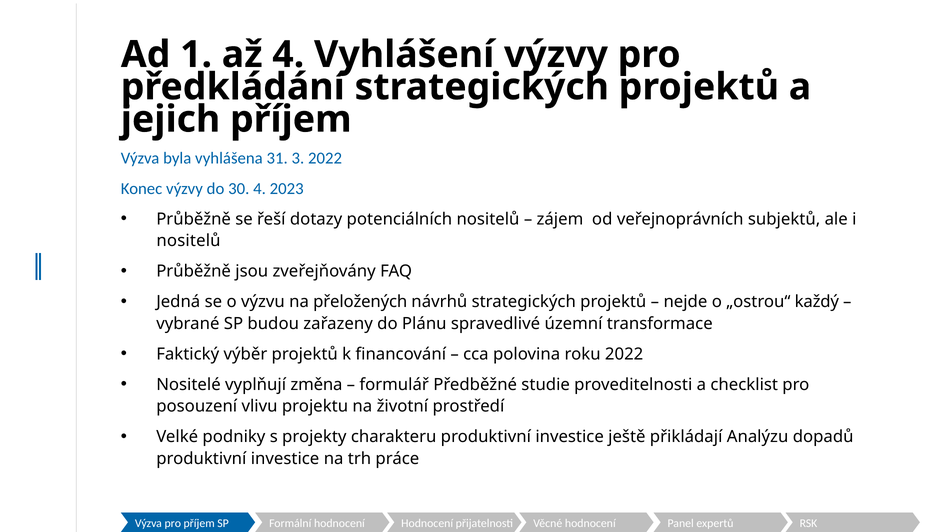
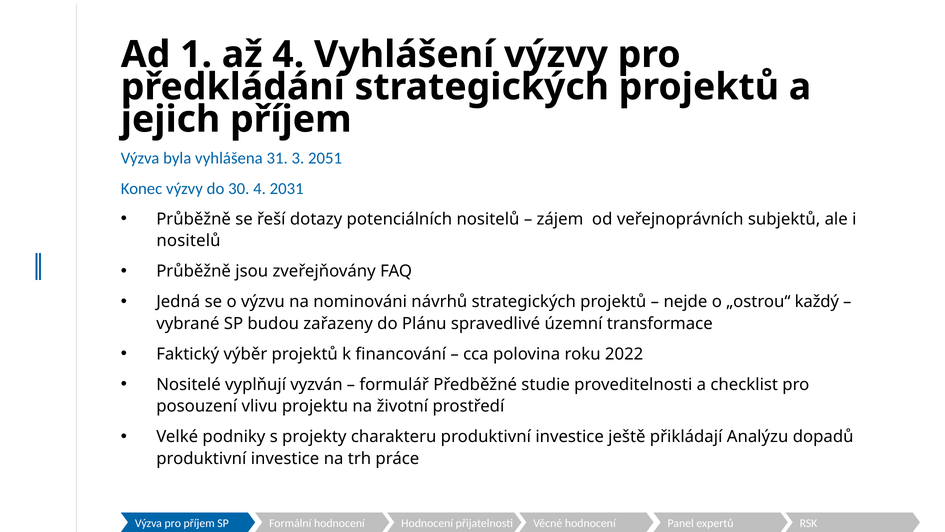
3 2022: 2022 -> 2051
2023: 2023 -> 2031
přeložených: přeložených -> nominováni
změna: změna -> vyzván
